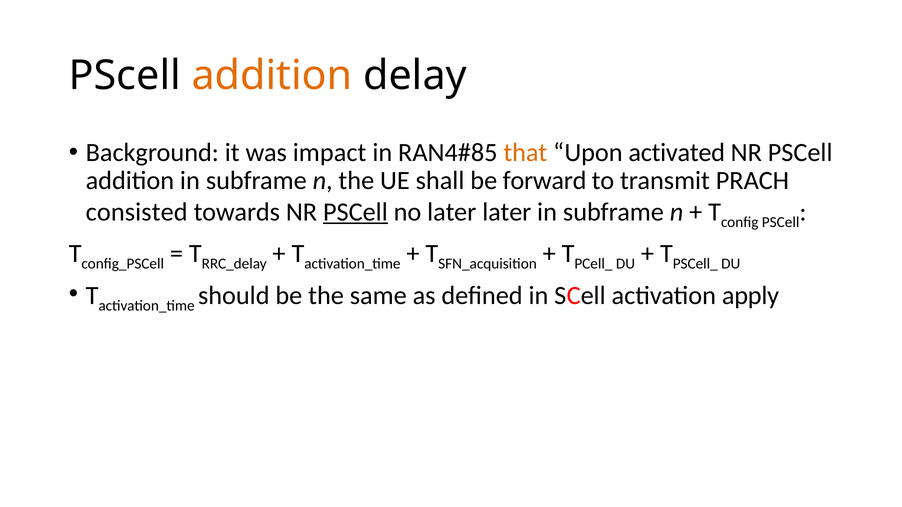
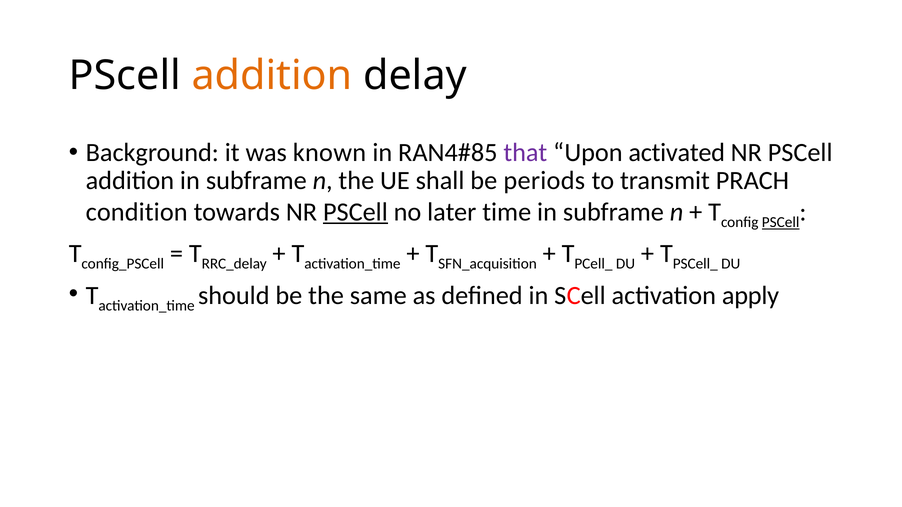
impact: impact -> known
that colour: orange -> purple
forward: forward -> periods
consisted: consisted -> condition
later later: later -> time
PSCell at (781, 222) underline: none -> present
